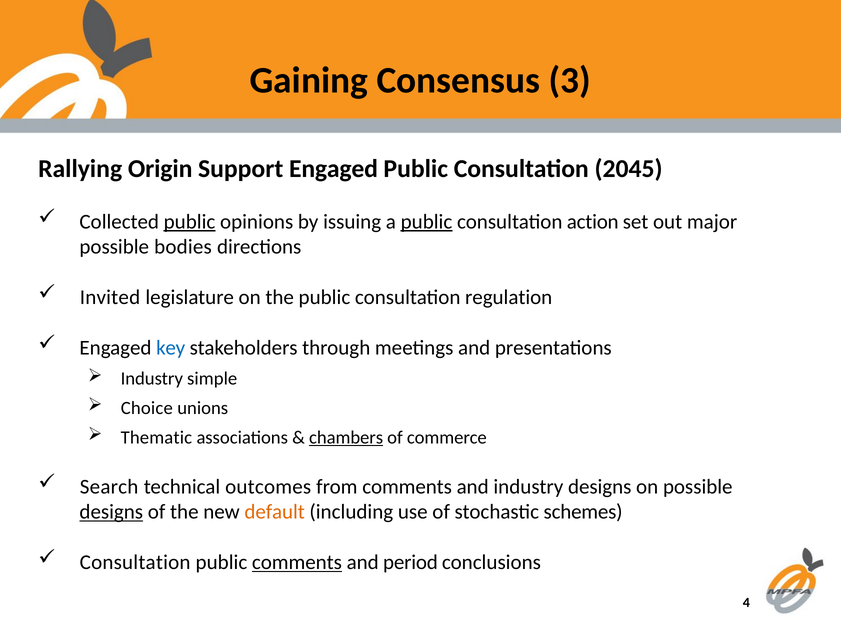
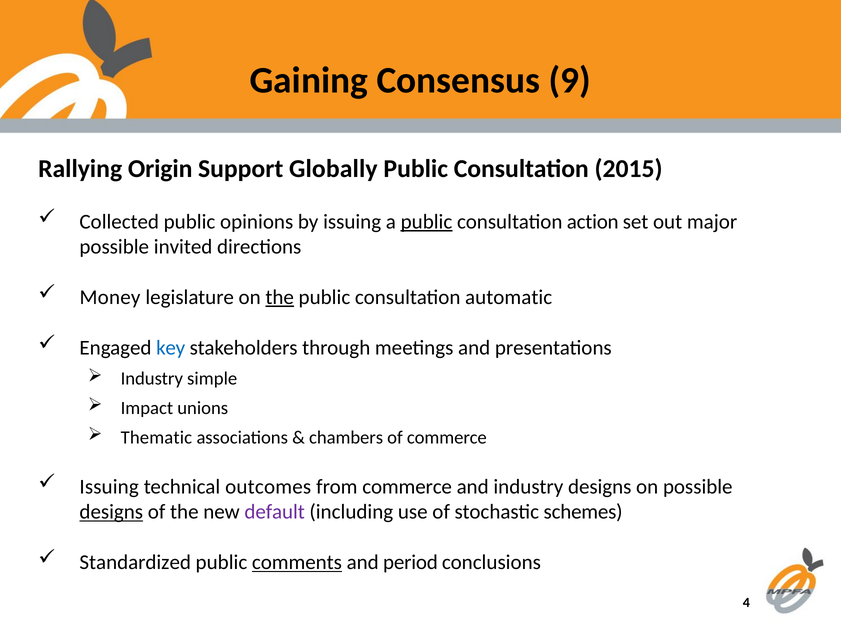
3: 3 -> 9
Support Engaged: Engaged -> Globally
2045: 2045 -> 2015
public at (190, 222) underline: present -> none
bodies: bodies -> invited
Invited: Invited -> Money
the at (280, 297) underline: none -> present
regulation: regulation -> automatic
Choice: Choice -> Impact
chambers underline: present -> none
Search at (109, 486): Search -> Issuing
from comments: comments -> commerce
default colour: orange -> purple
Consultation at (135, 562): Consultation -> Standardized
